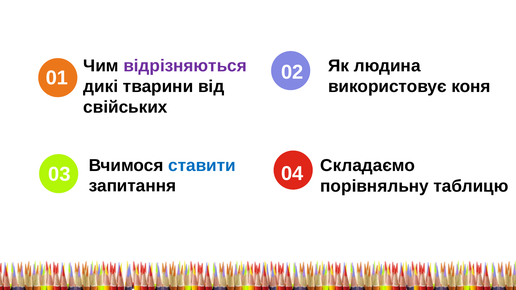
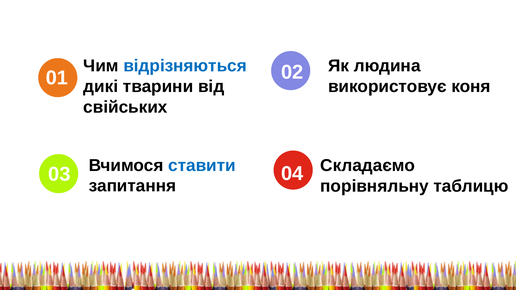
відрізняються colour: purple -> blue
